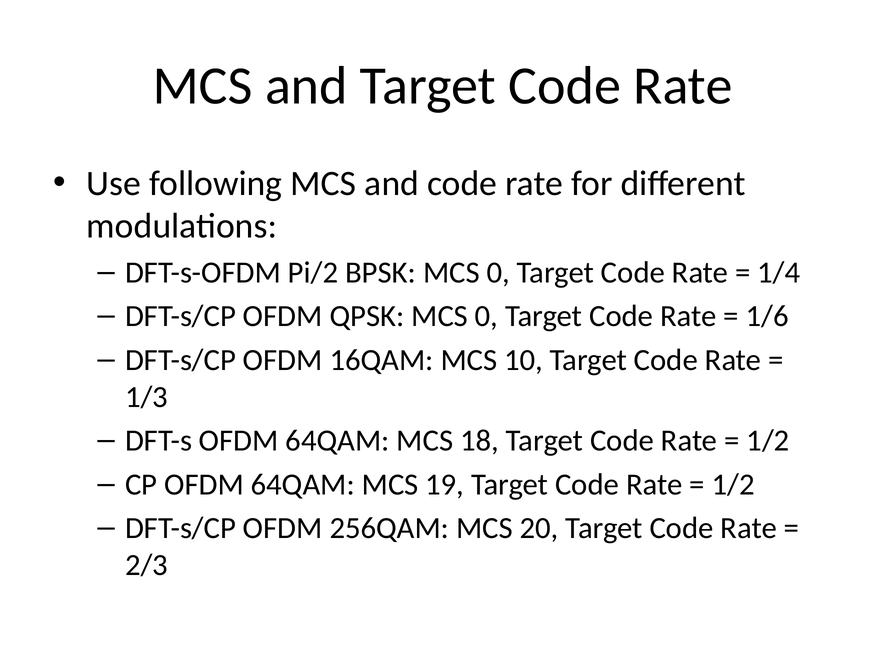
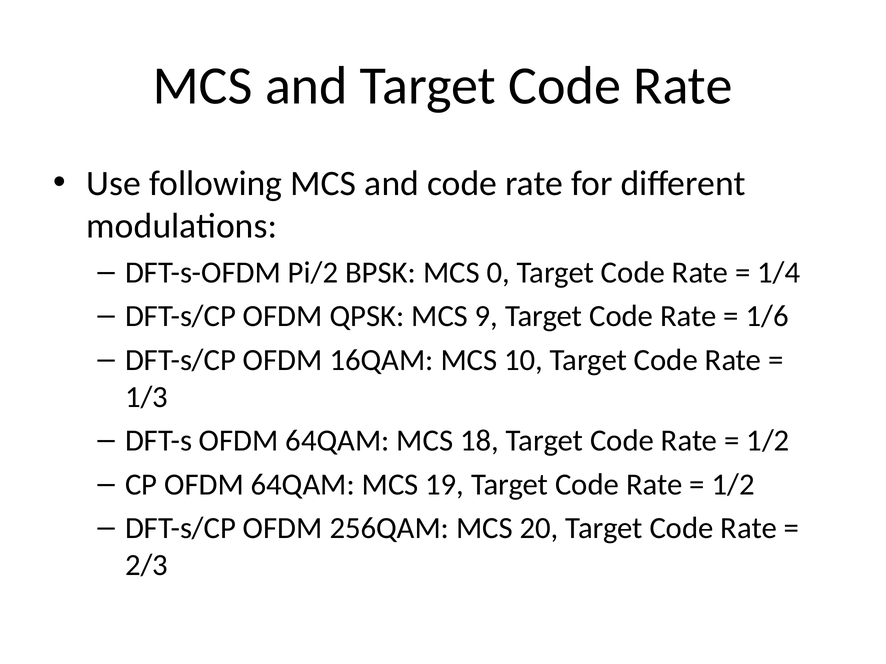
QPSK MCS 0: 0 -> 9
